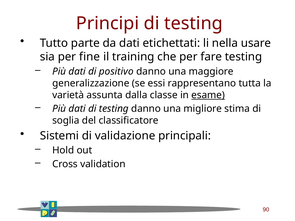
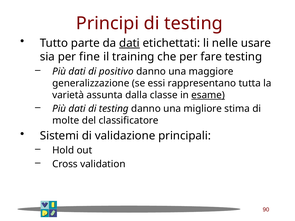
dati at (129, 43) underline: none -> present
nella: nella -> nelle
soglia: soglia -> molte
